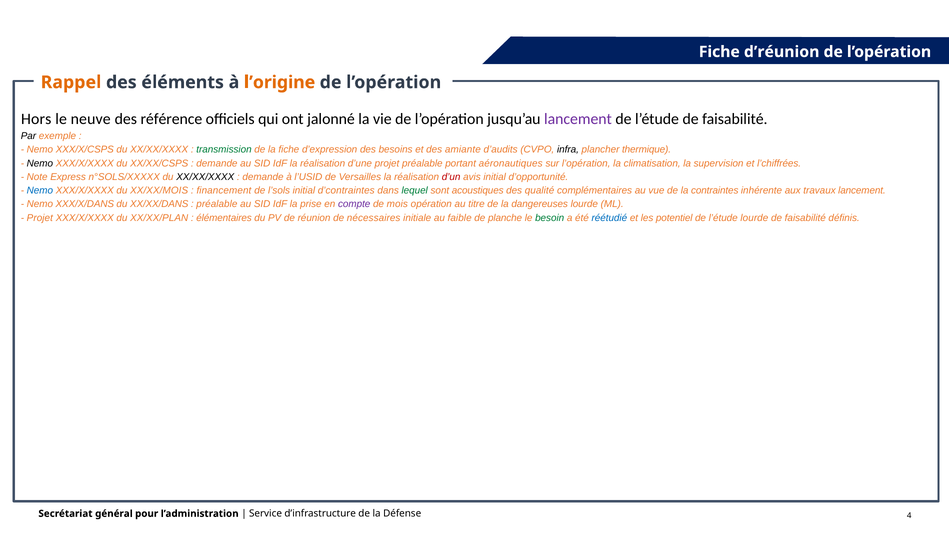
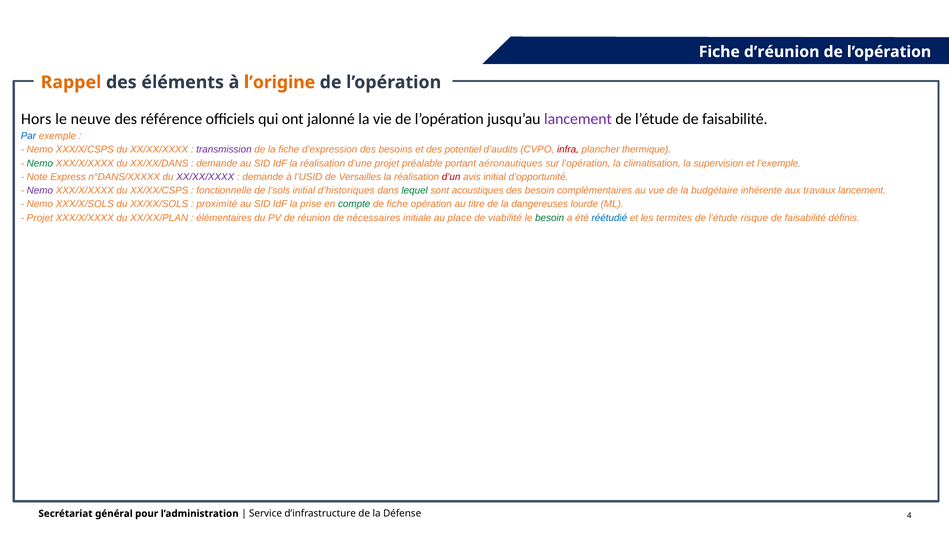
Par colour: black -> blue
transmission colour: green -> purple
amiante: amiante -> potentiel
infra colour: black -> red
Nemo at (40, 163) colour: black -> green
XX/XX/CSPS: XX/XX/CSPS -> XX/XX/DANS
l’chiffrées: l’chiffrées -> l’exemple
n°SOLS/XXXXX: n°SOLS/XXXXX -> n°DANS/XXXXX
XX/XX/XXXX at (205, 177) colour: black -> purple
Nemo at (40, 191) colour: blue -> purple
XX/XX/MOIS: XX/XX/MOIS -> XX/XX/CSPS
financement: financement -> fonctionnelle
d’contraintes: d’contraintes -> d’historiques
des qualité: qualité -> besoin
contraintes: contraintes -> budgétaire
XXX/X/DANS: XXX/X/DANS -> XXX/X/SOLS
XX/XX/DANS: XX/XX/DANS -> XX/XX/SOLS
préalable at (217, 204): préalable -> proximité
compte colour: purple -> green
de mois: mois -> fiche
faible: faible -> place
planche: planche -> viabilité
potentiel: potentiel -> termites
l’étude lourde: lourde -> risque
